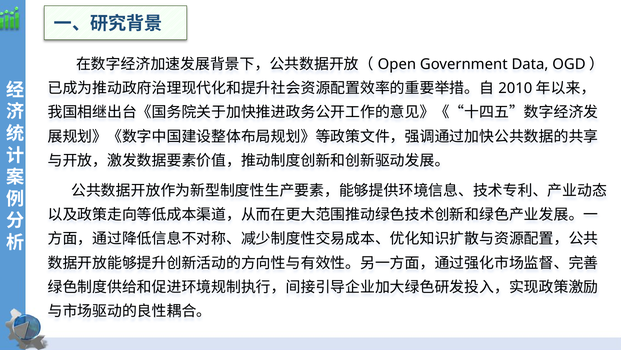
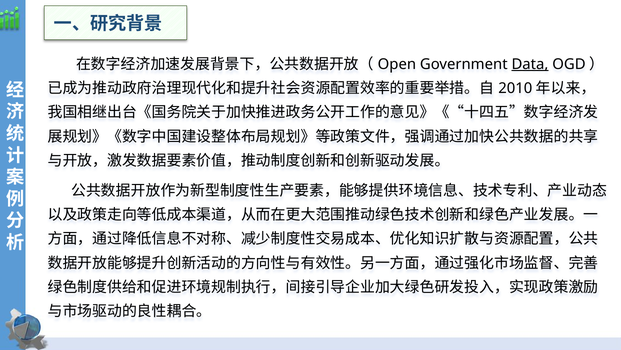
Data underline: none -> present
